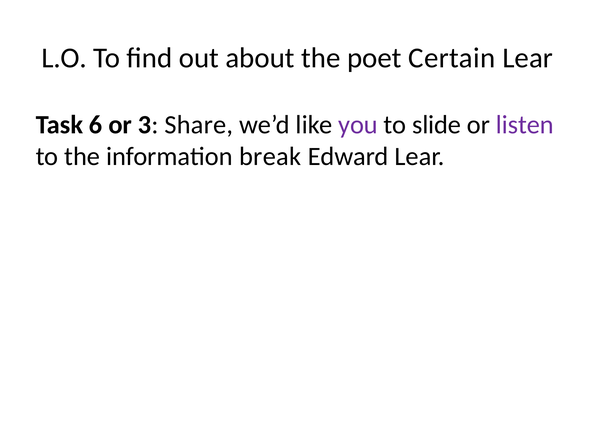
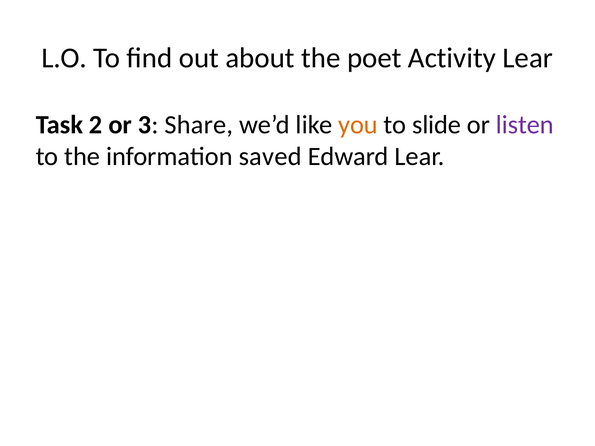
Certain: Certain -> Activity
6: 6 -> 2
you colour: purple -> orange
break: break -> saved
